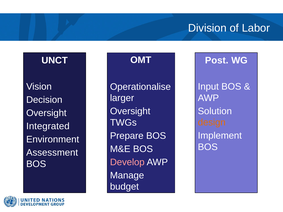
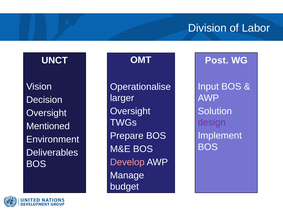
design colour: orange -> purple
Integrated: Integrated -> Mentioned
Assessment: Assessment -> Deliverables
